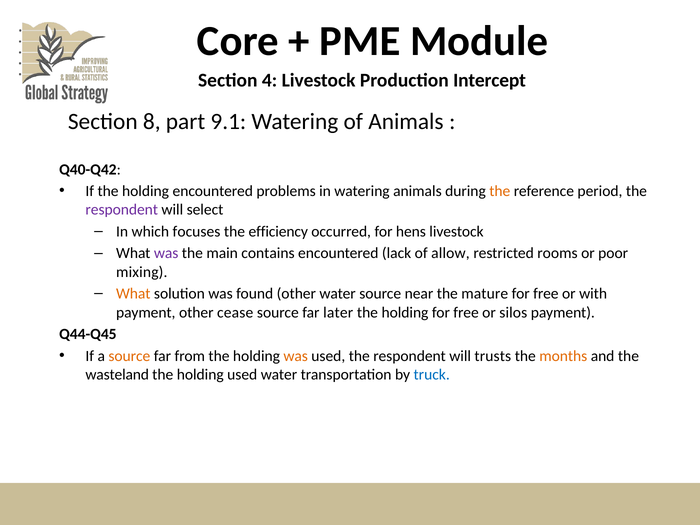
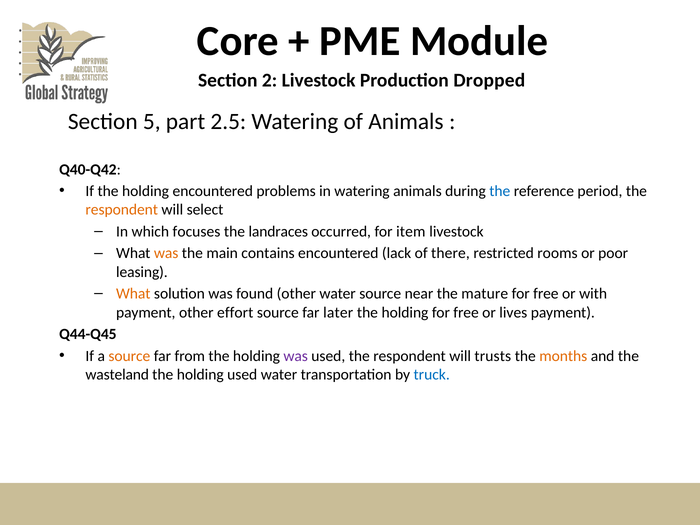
4: 4 -> 2
Intercept: Intercept -> Dropped
8: 8 -> 5
9.1: 9.1 -> 2.5
the at (500, 191) colour: orange -> blue
respondent at (122, 210) colour: purple -> orange
efficiency: efficiency -> landraces
hens: hens -> item
was at (166, 253) colour: purple -> orange
allow: allow -> there
mixing: mixing -> leasing
cease: cease -> effort
silos: silos -> lives
was at (296, 356) colour: orange -> purple
